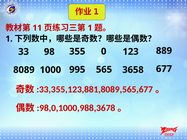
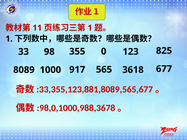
889: 889 -> 825
3658: 3658 -> 3618
995: 995 -> 917
